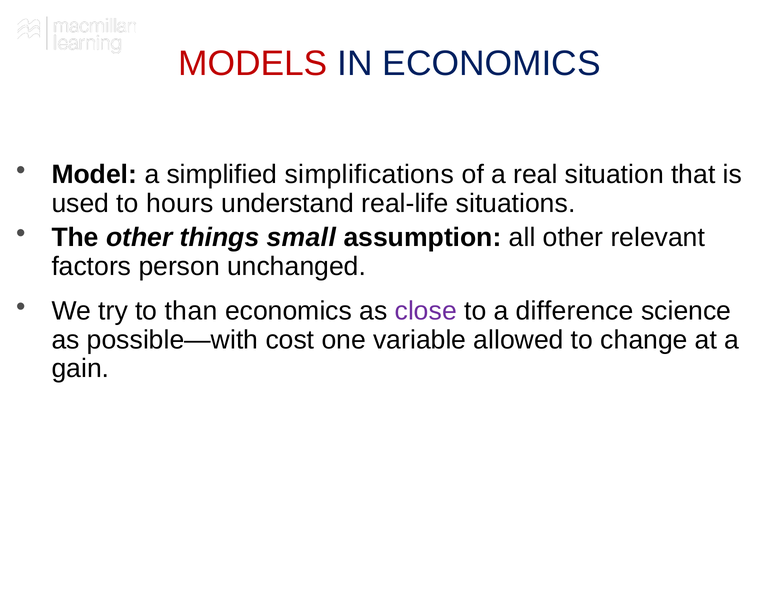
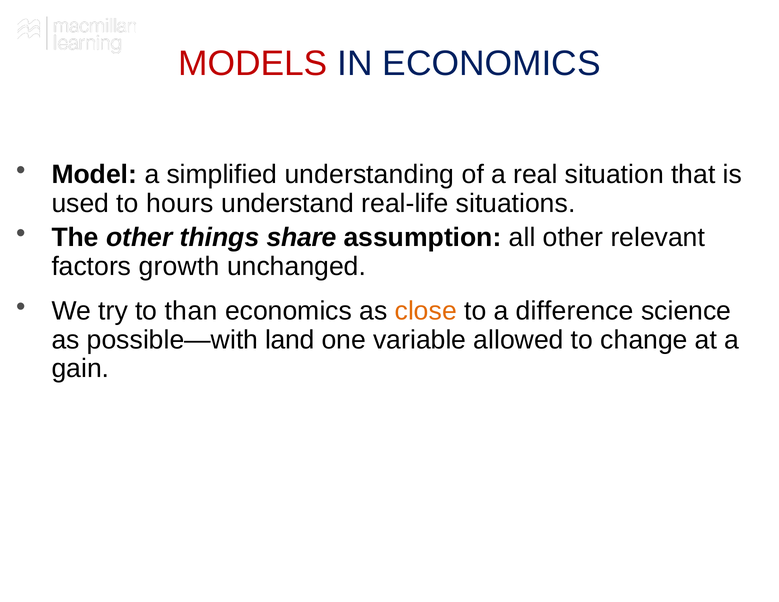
simplifications: simplifications -> understanding
small: small -> share
person: person -> growth
close colour: purple -> orange
cost: cost -> land
